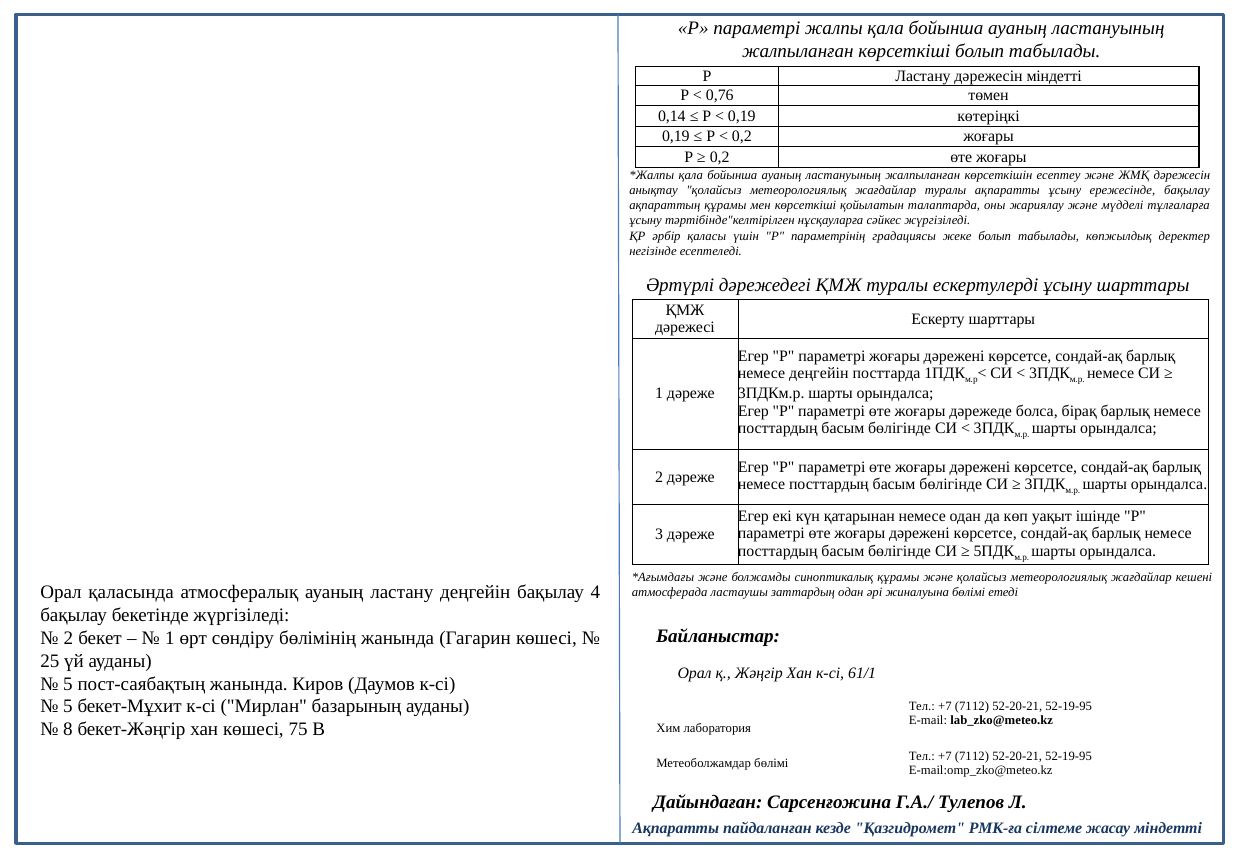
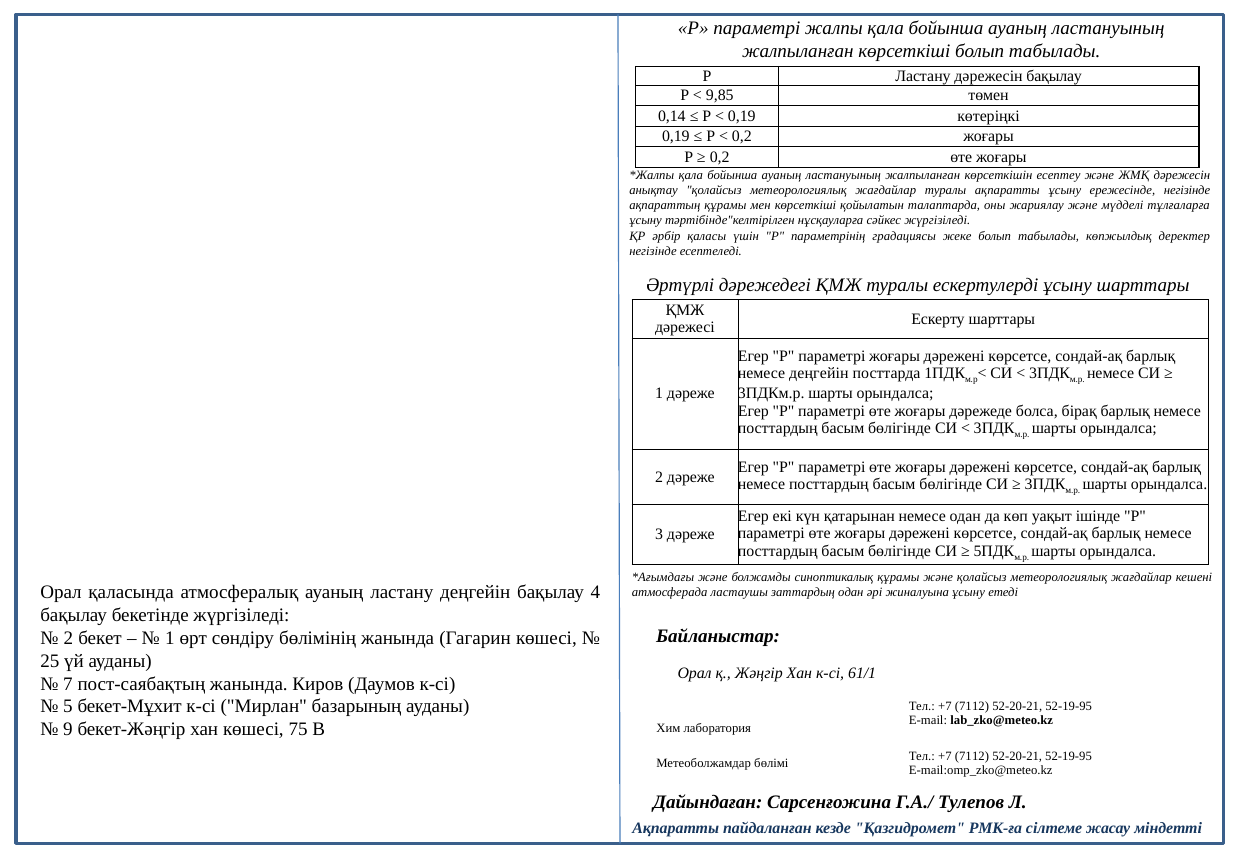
дәрежесін міндетті: міндетті -> бақылау
0,76: 0,76 -> 9,85
ережесінде бақылау: бақылау -> негізінде
жиналуына бөлімі: бөлімі -> ұсыну
5 at (68, 684): 5 -> 7
8: 8 -> 9
